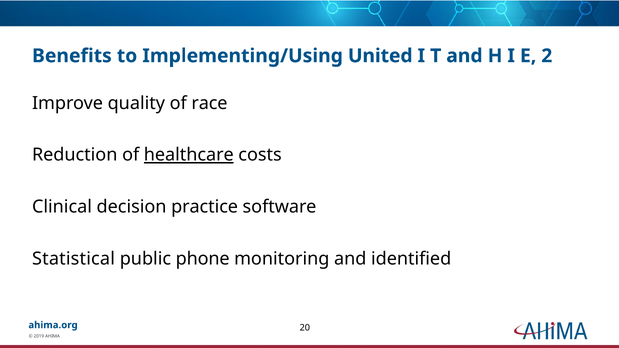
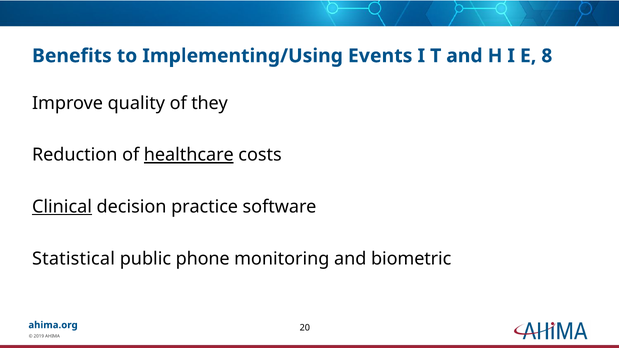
United: United -> Events
2: 2 -> 8
race: race -> they
Clinical underline: none -> present
identified: identified -> biometric
